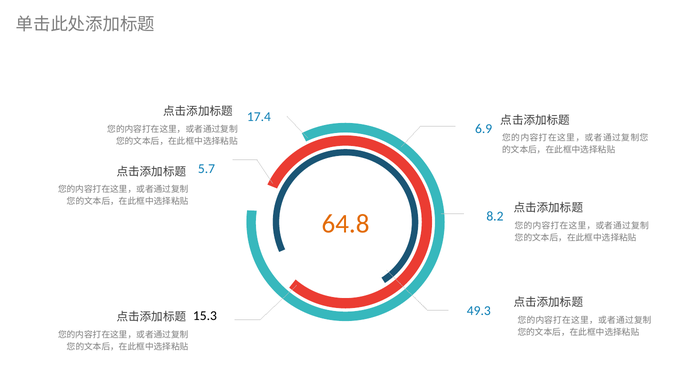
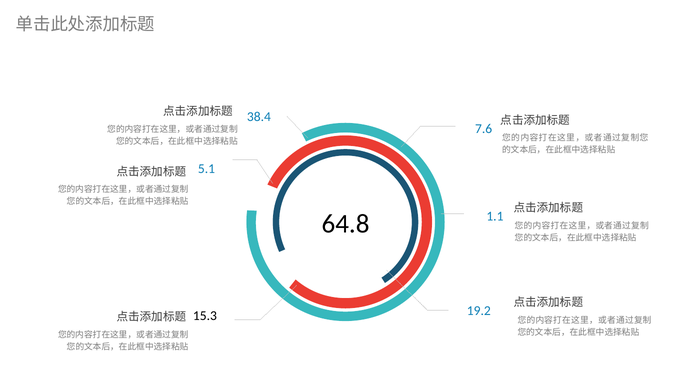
17.4: 17.4 -> 38.4
6.9: 6.9 -> 7.6
5.7: 5.7 -> 5.1
8.2: 8.2 -> 1.1
64.8 colour: orange -> black
49.3: 49.3 -> 19.2
